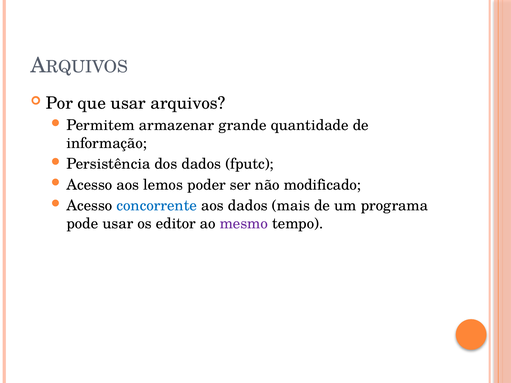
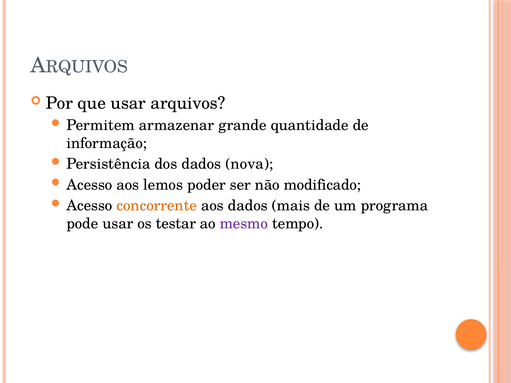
fputc: fputc -> nova
concorrente colour: blue -> orange
editor: editor -> testar
